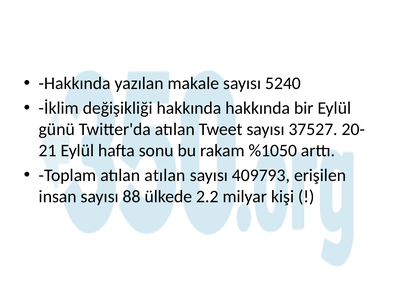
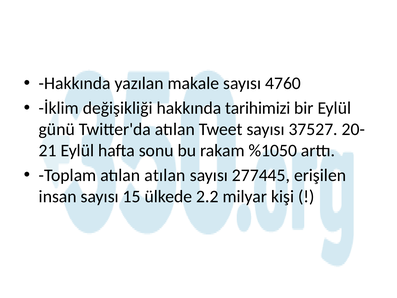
5240: 5240 -> 4760
hakkında hakkında: hakkında -> tarihimizi
409793: 409793 -> 277445
88: 88 -> 15
